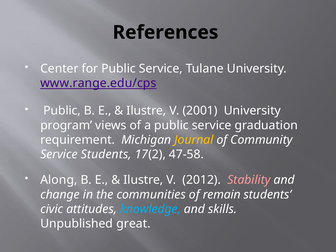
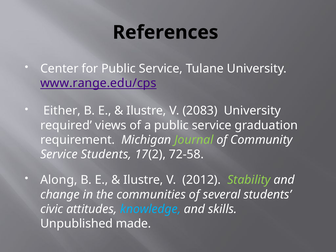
Public at (62, 111): Public -> Either
2001: 2001 -> 2083
program: program -> required
Journal colour: yellow -> light green
47-58: 47-58 -> 72-58
Stability colour: pink -> light green
remain: remain -> several
great: great -> made
